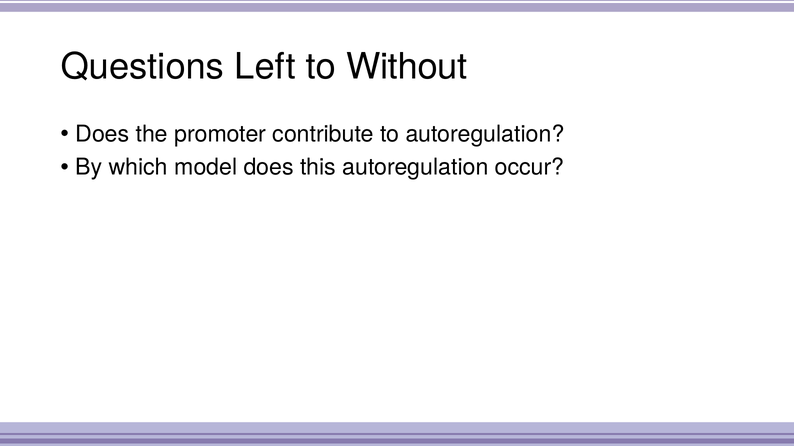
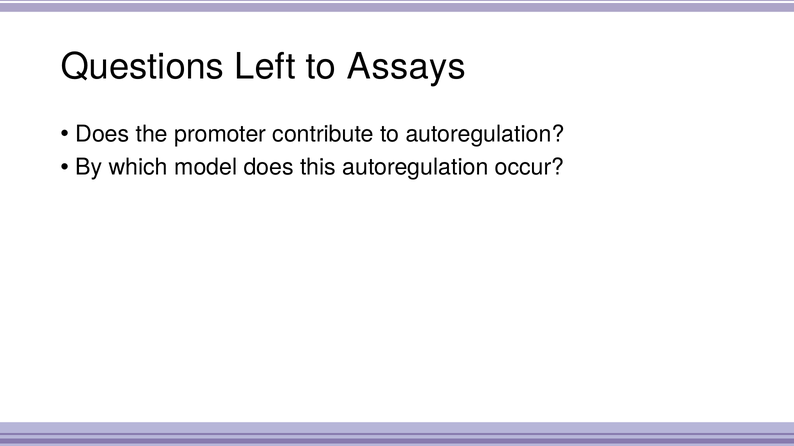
Without: Without -> Assays
